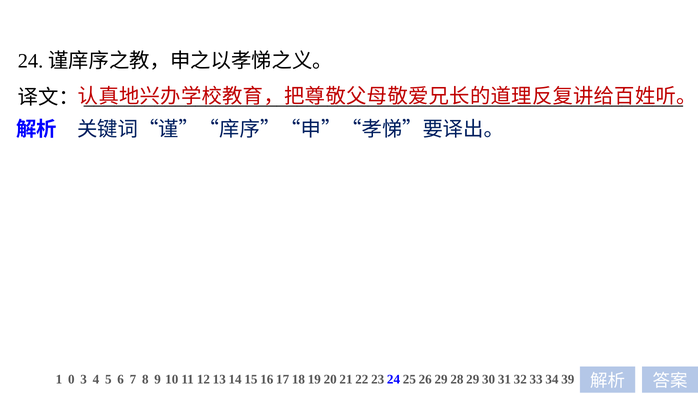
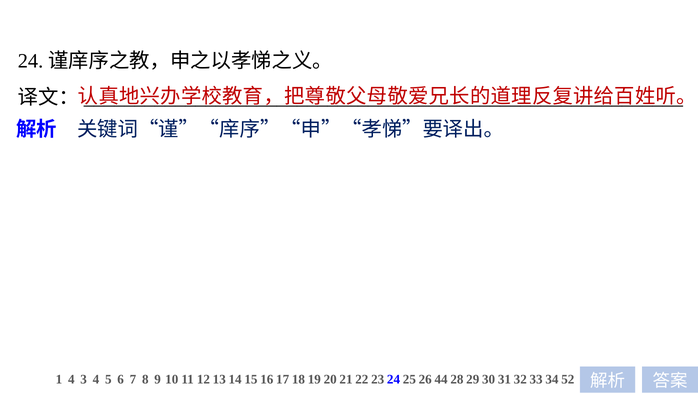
1 0: 0 -> 4
29: 29 -> 44
39: 39 -> 52
